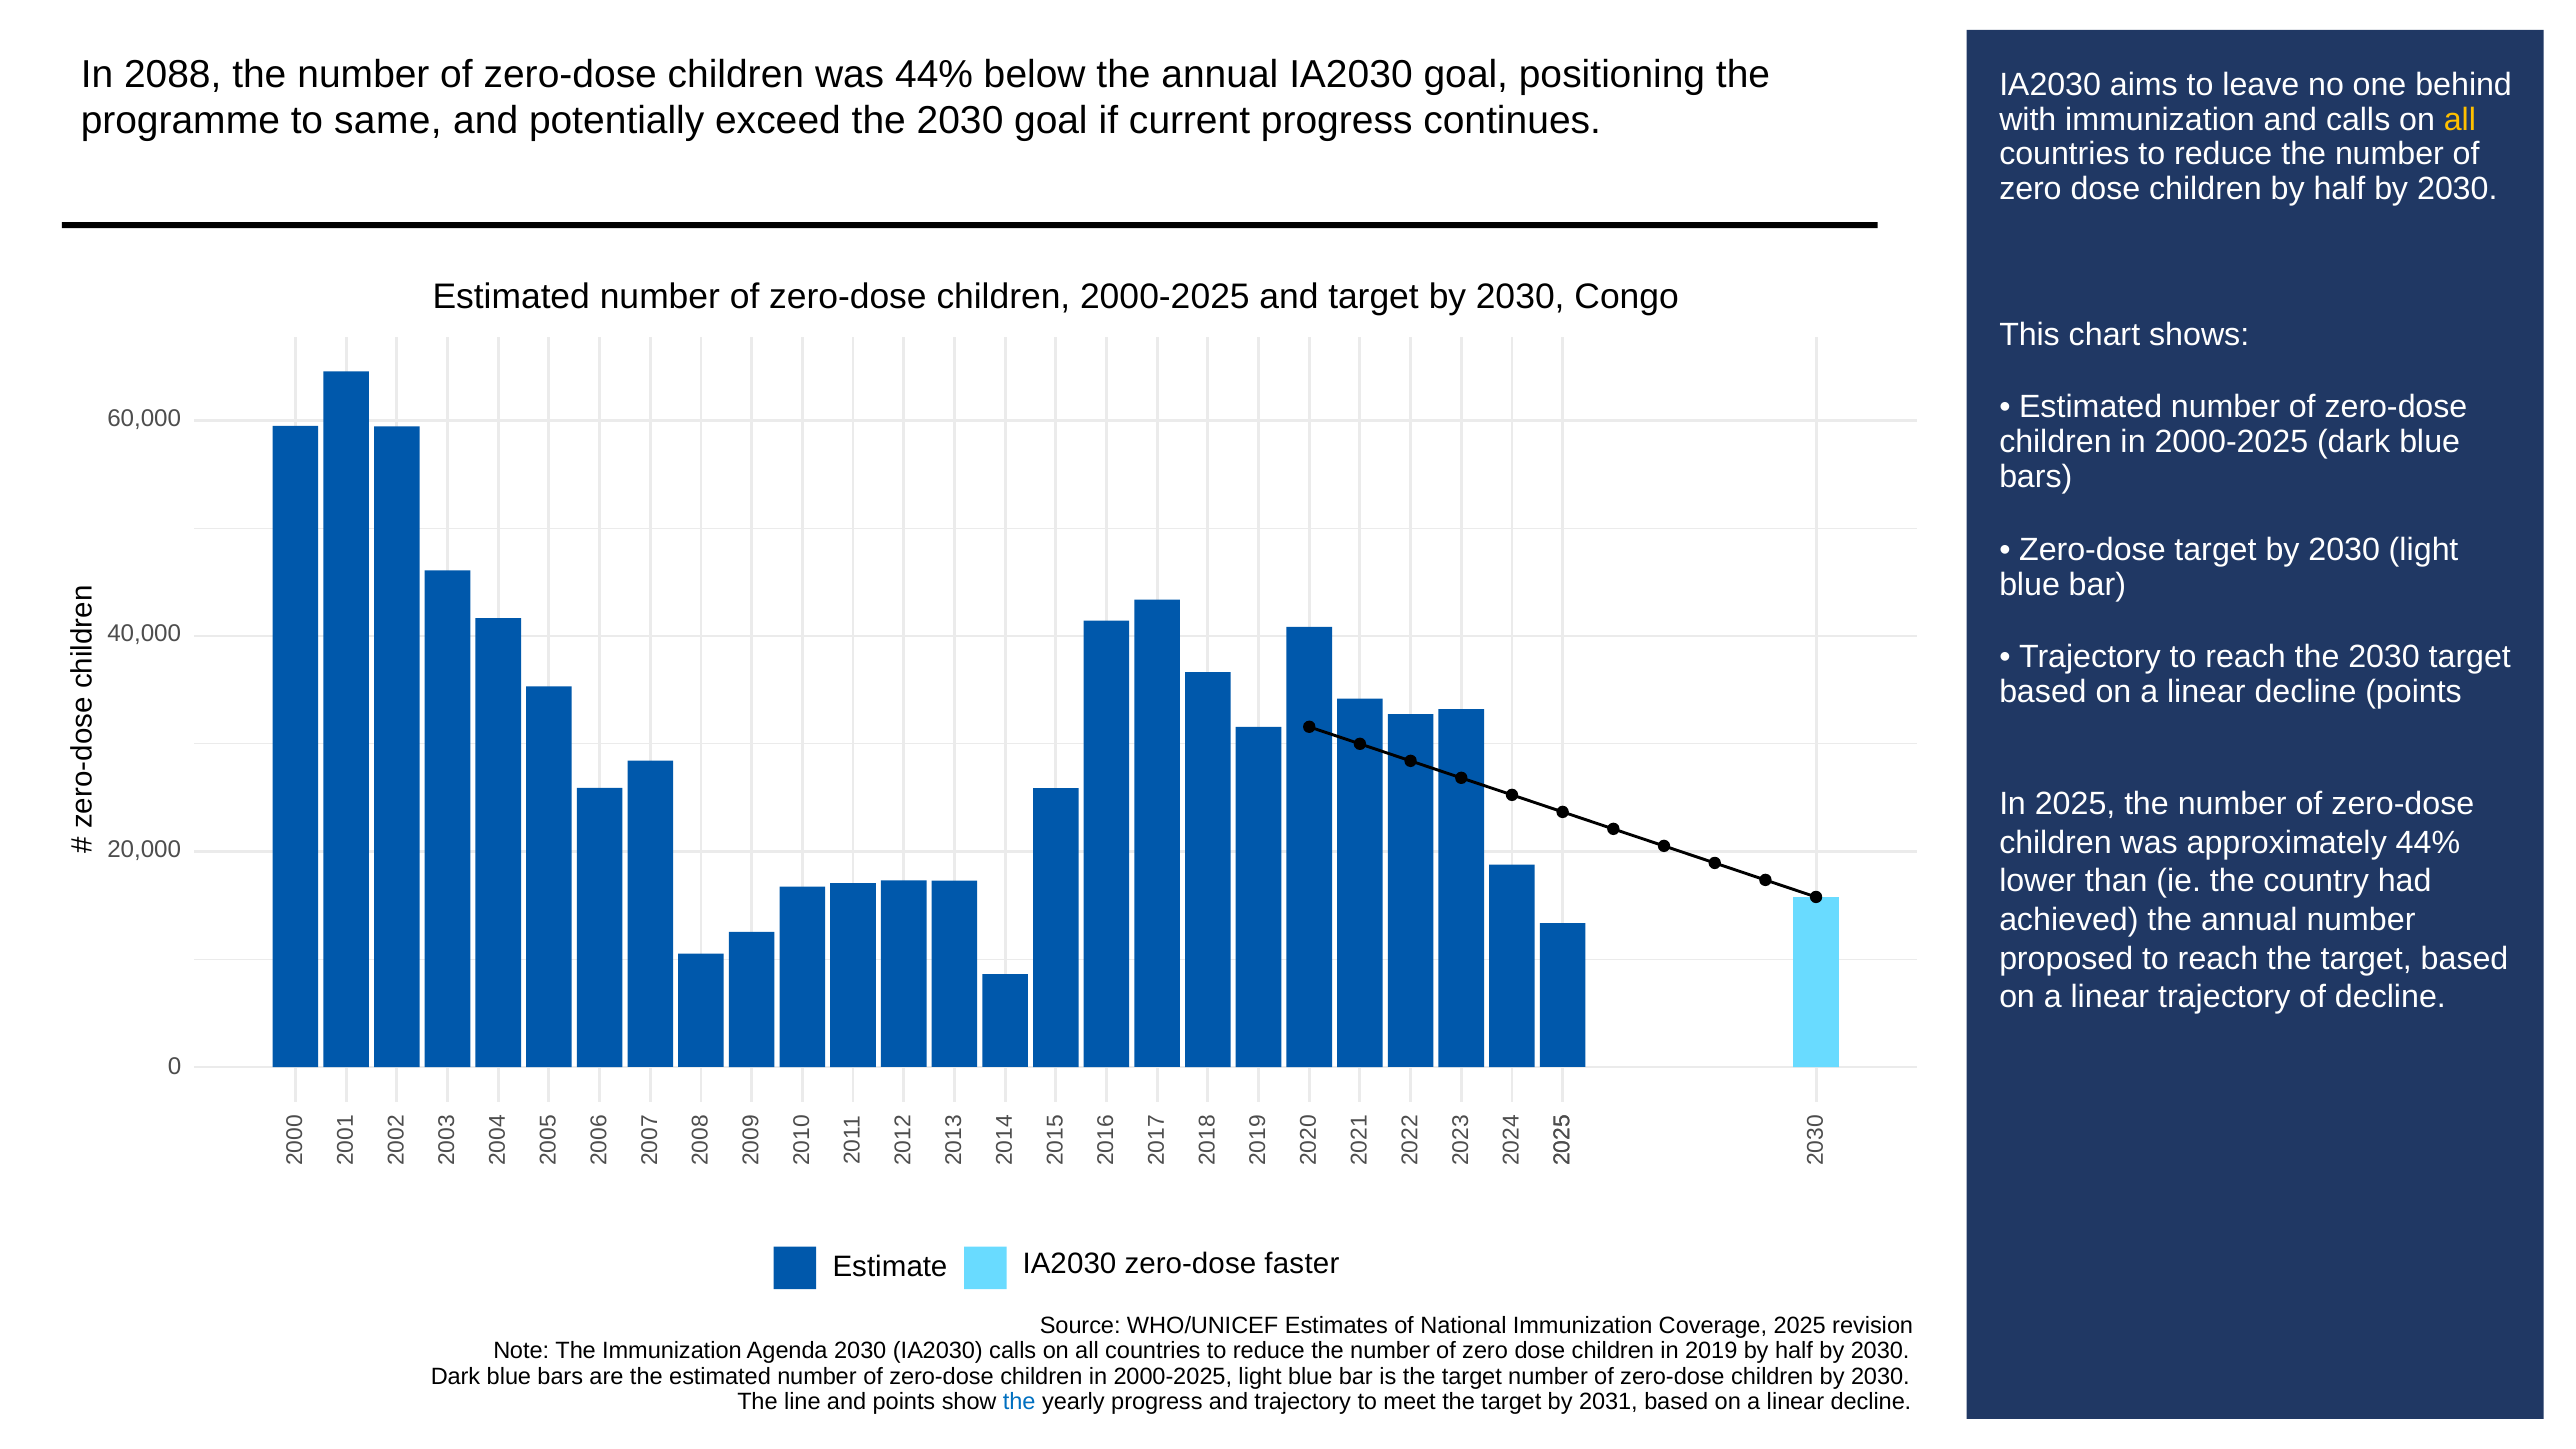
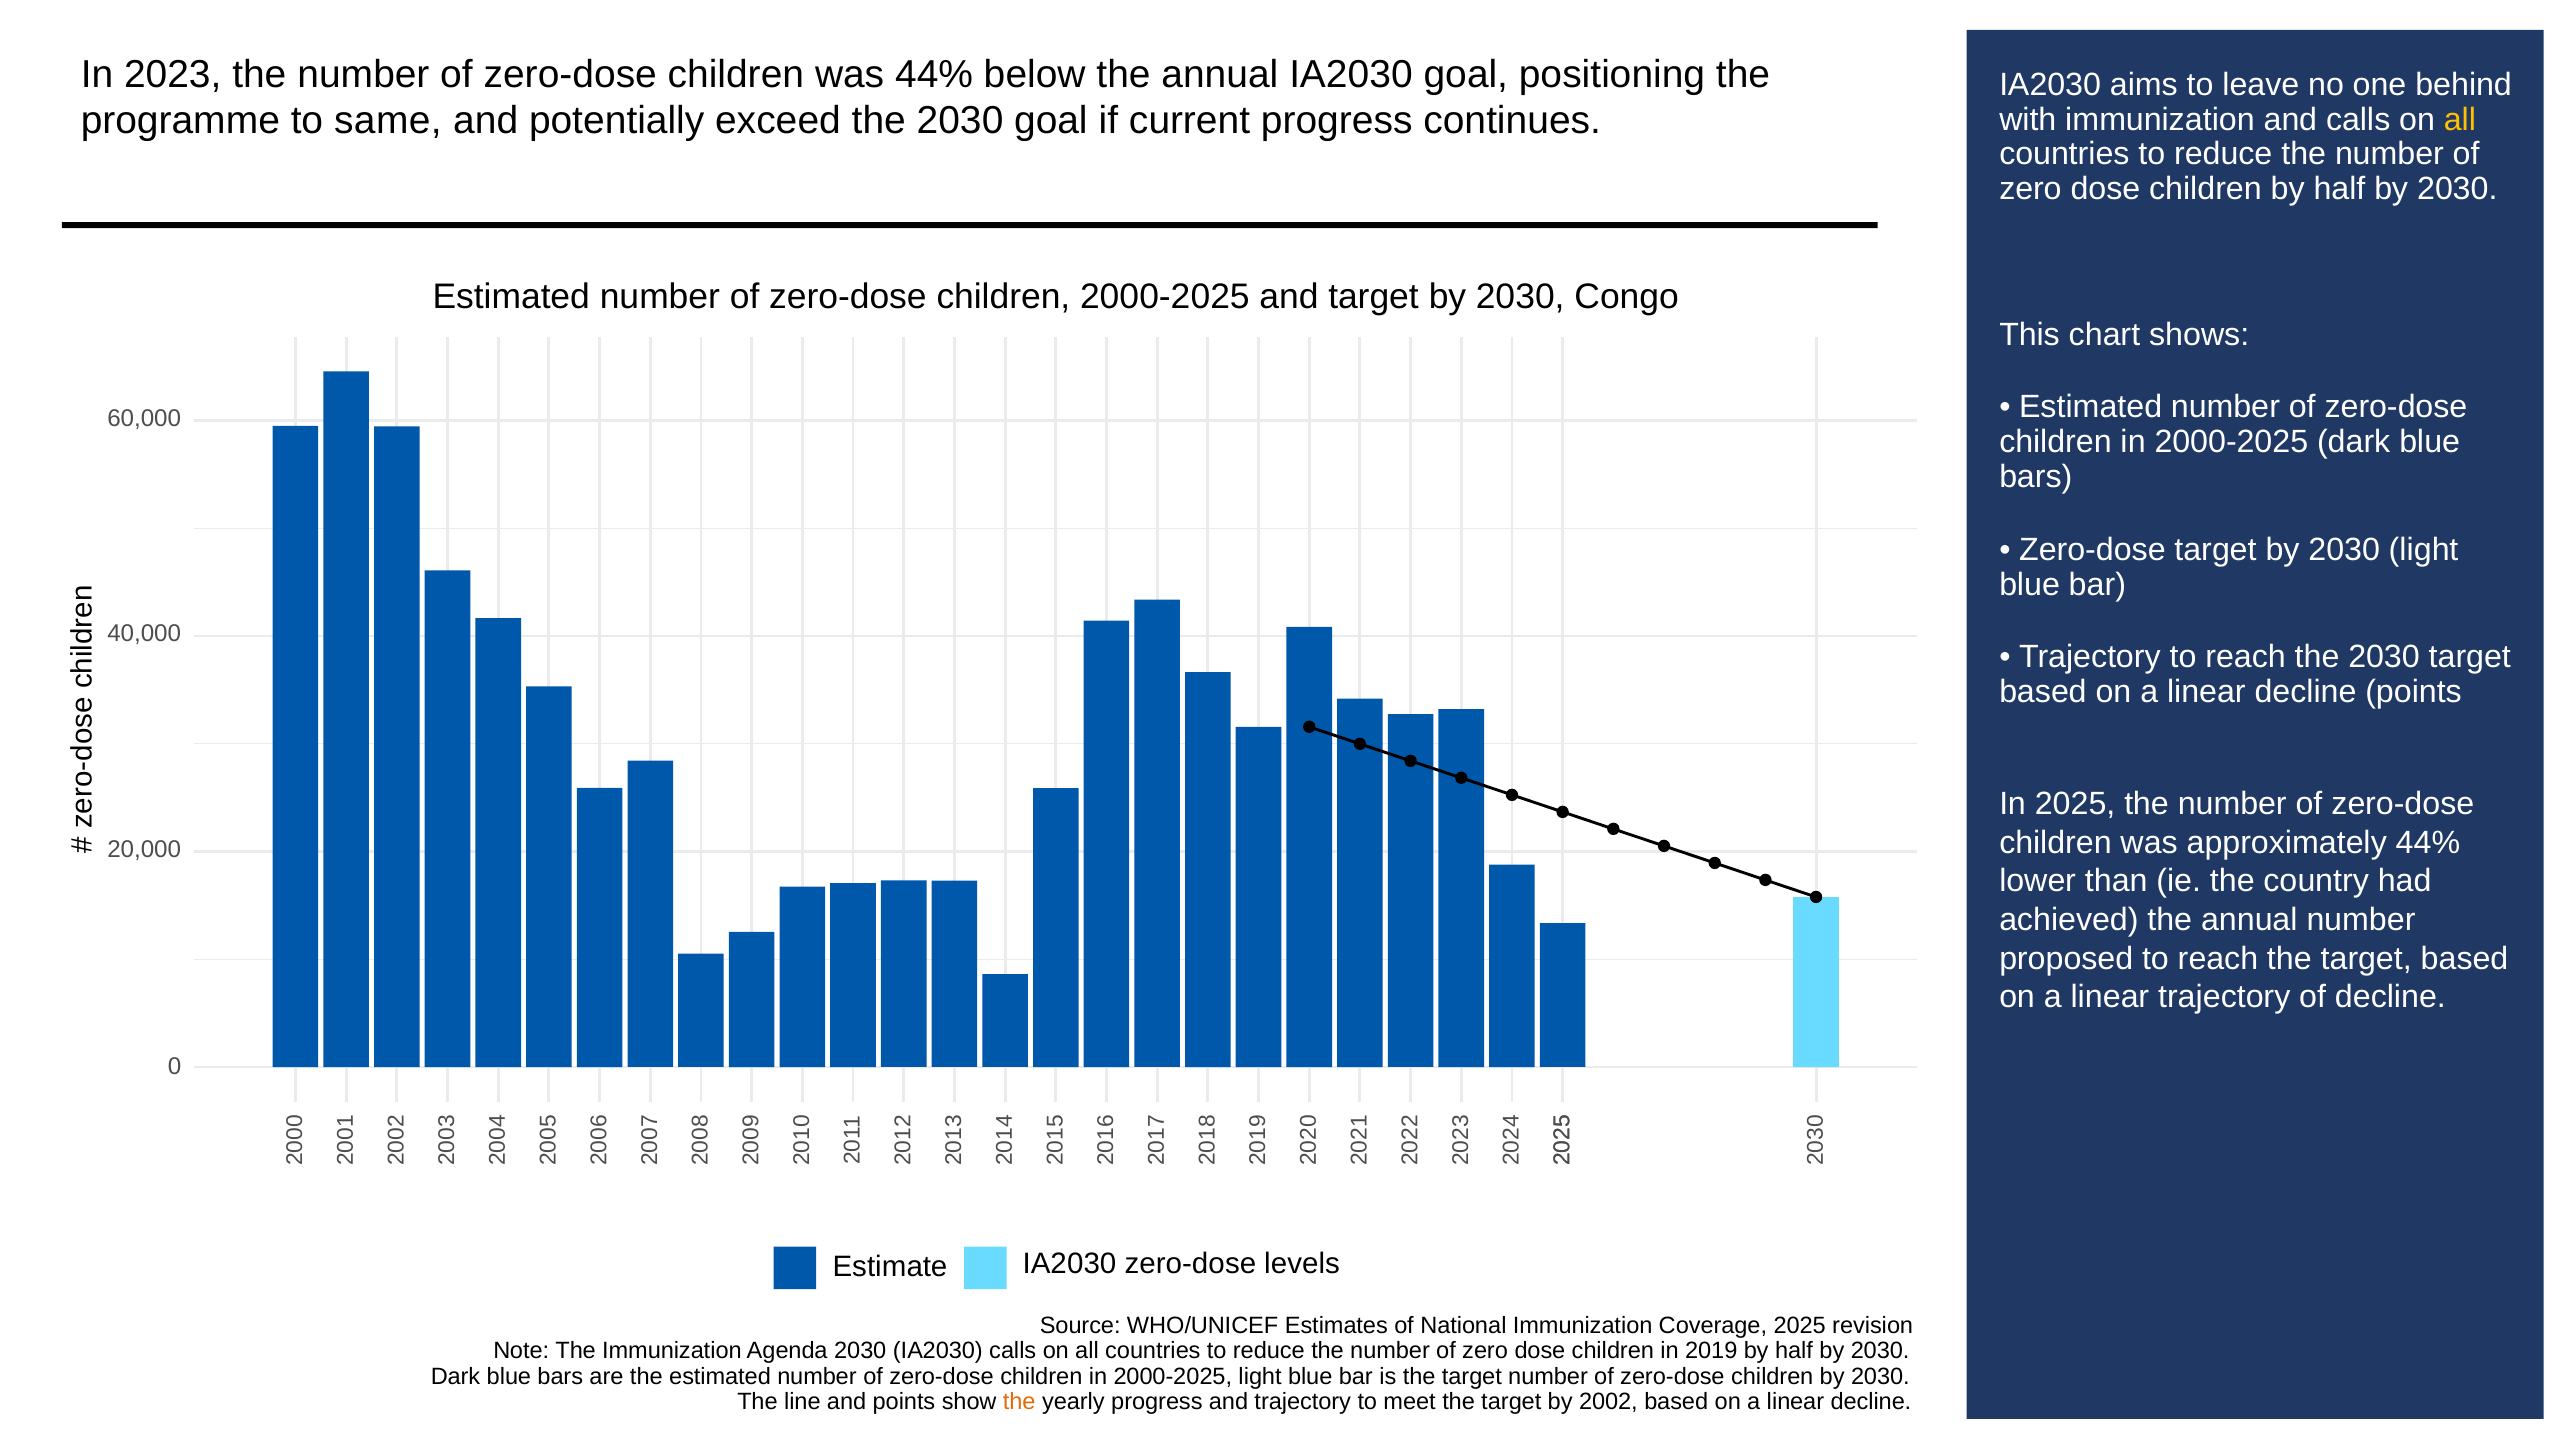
2088: 2088 -> 2023
faster: faster -> levels
the at (1019, 1402) colour: blue -> orange
2031: 2031 -> 2002
